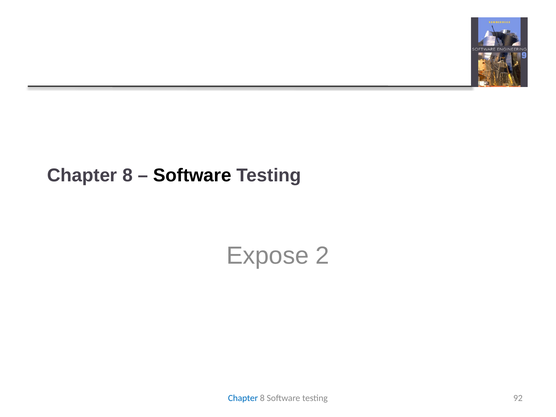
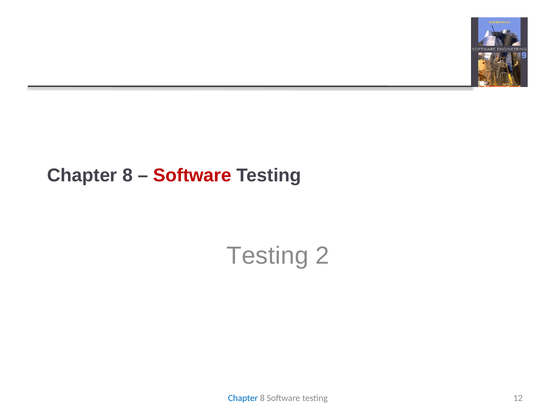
Software at (192, 176) colour: black -> red
Expose at (268, 256): Expose -> Testing
92: 92 -> 12
